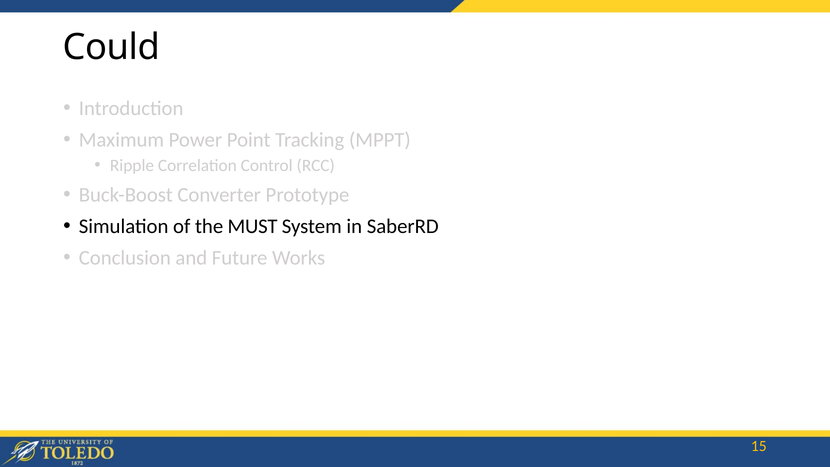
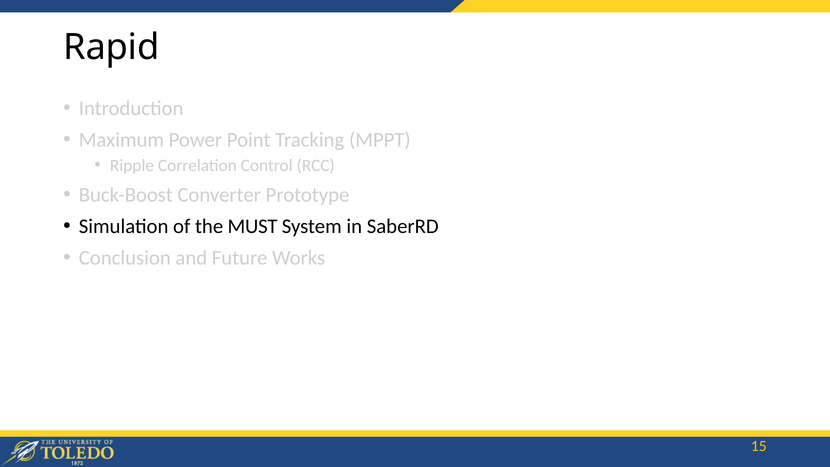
Could: Could -> Rapid
